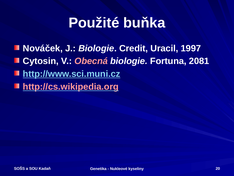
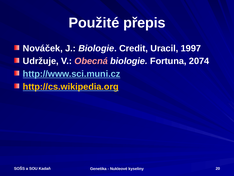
buňka: buňka -> přepis
Cytosin: Cytosin -> Udržuje
2081: 2081 -> 2074
http://cs.wikipedia.org colour: pink -> yellow
